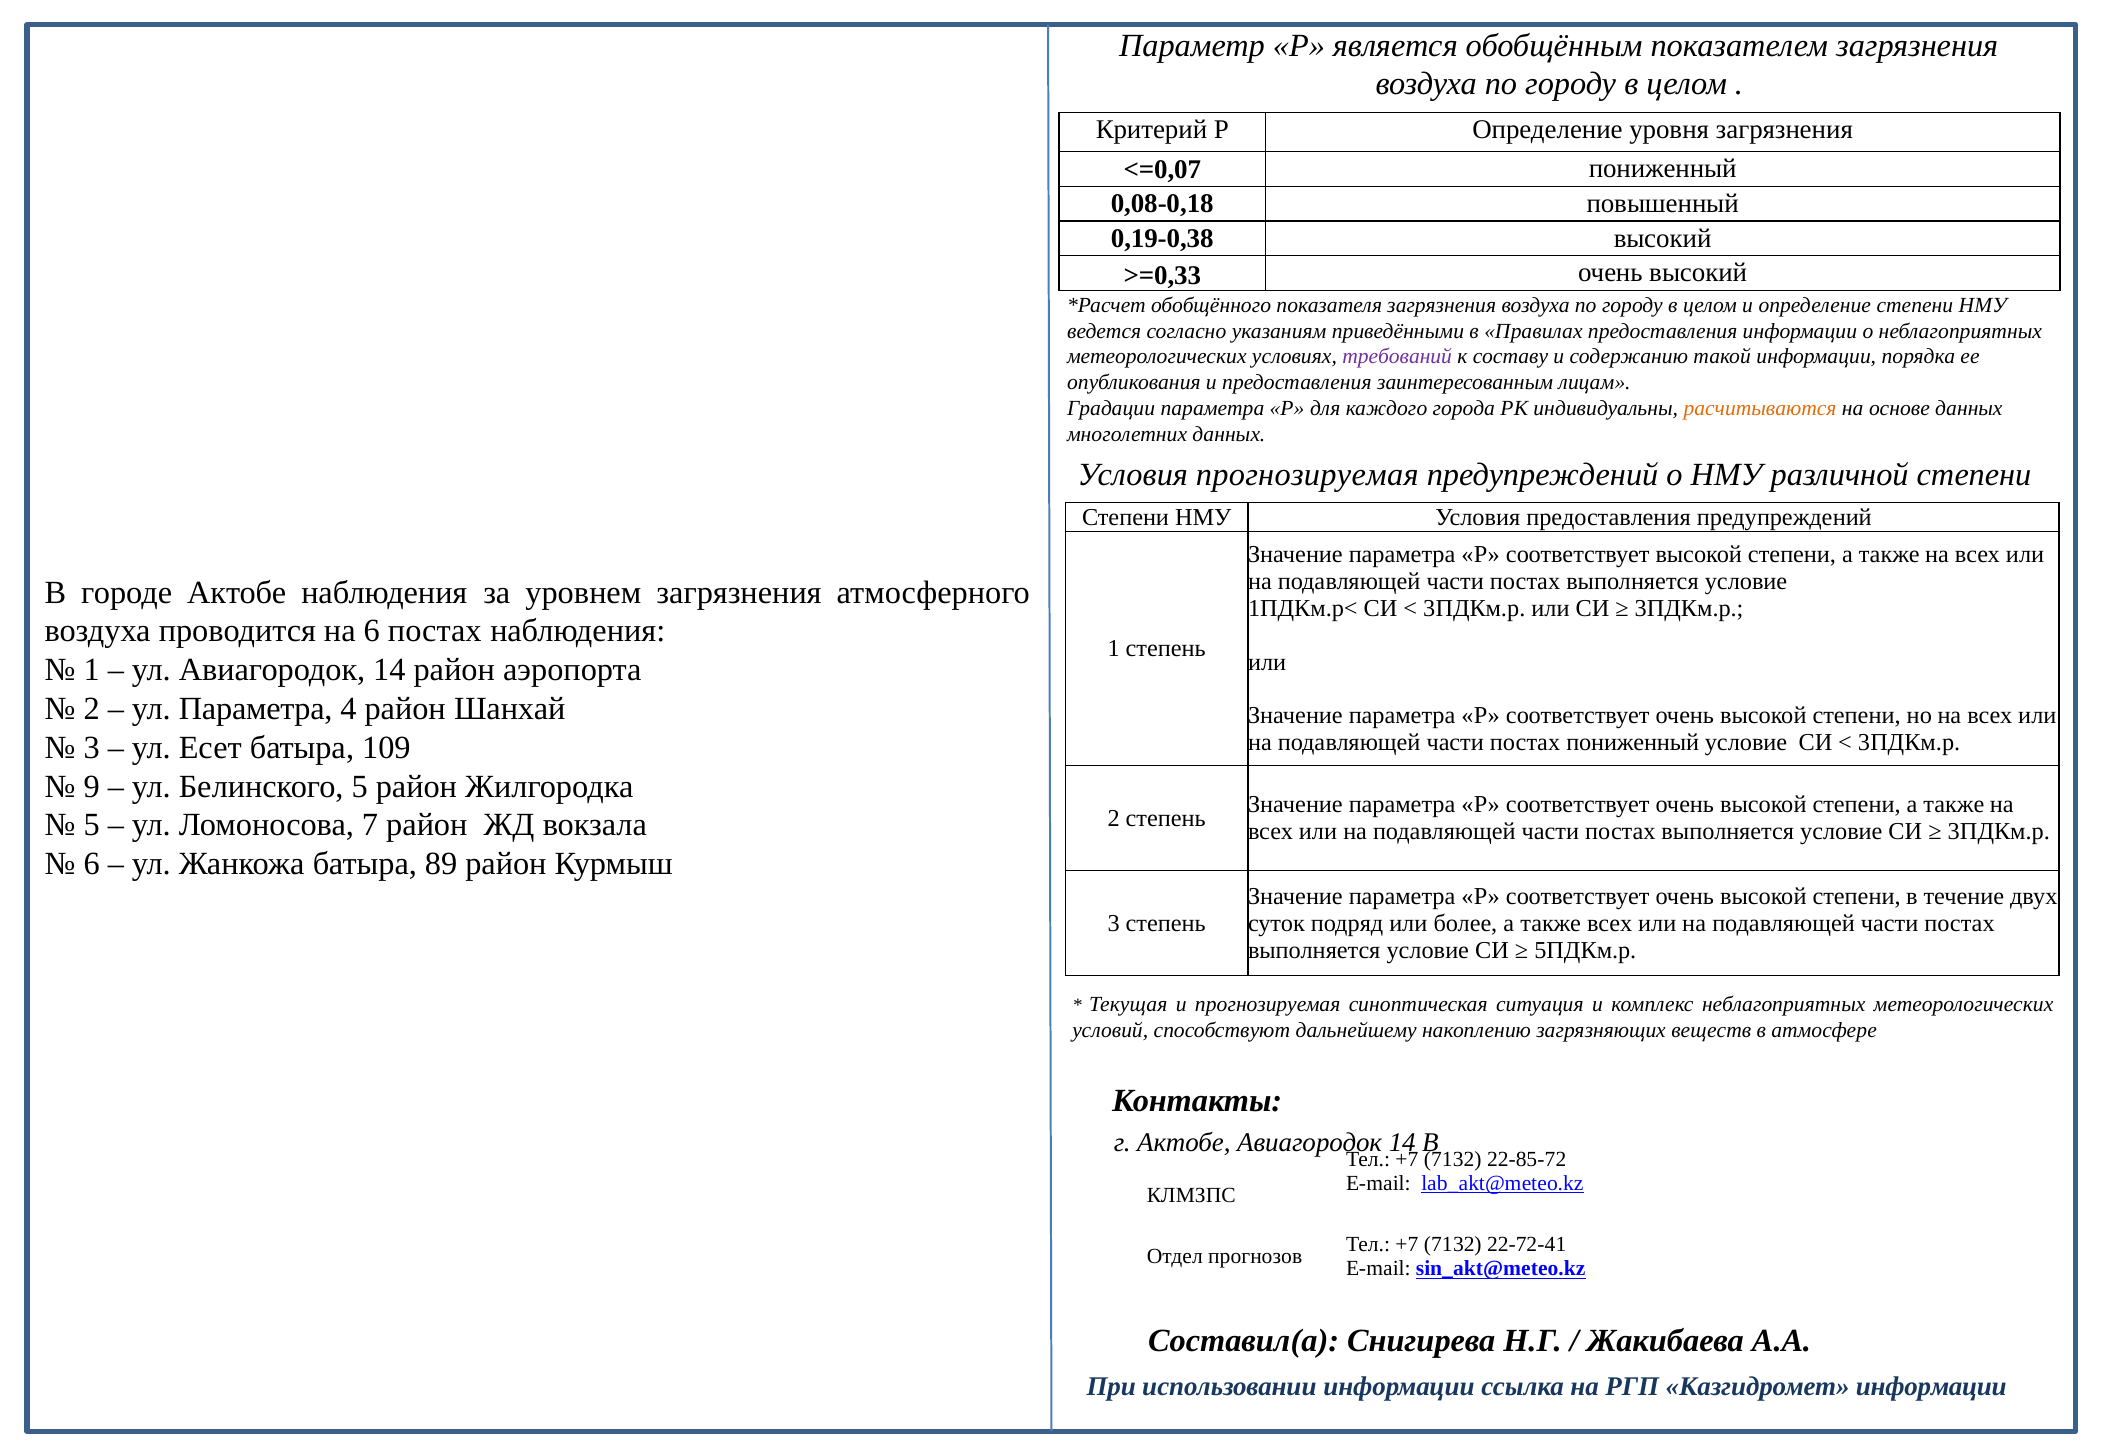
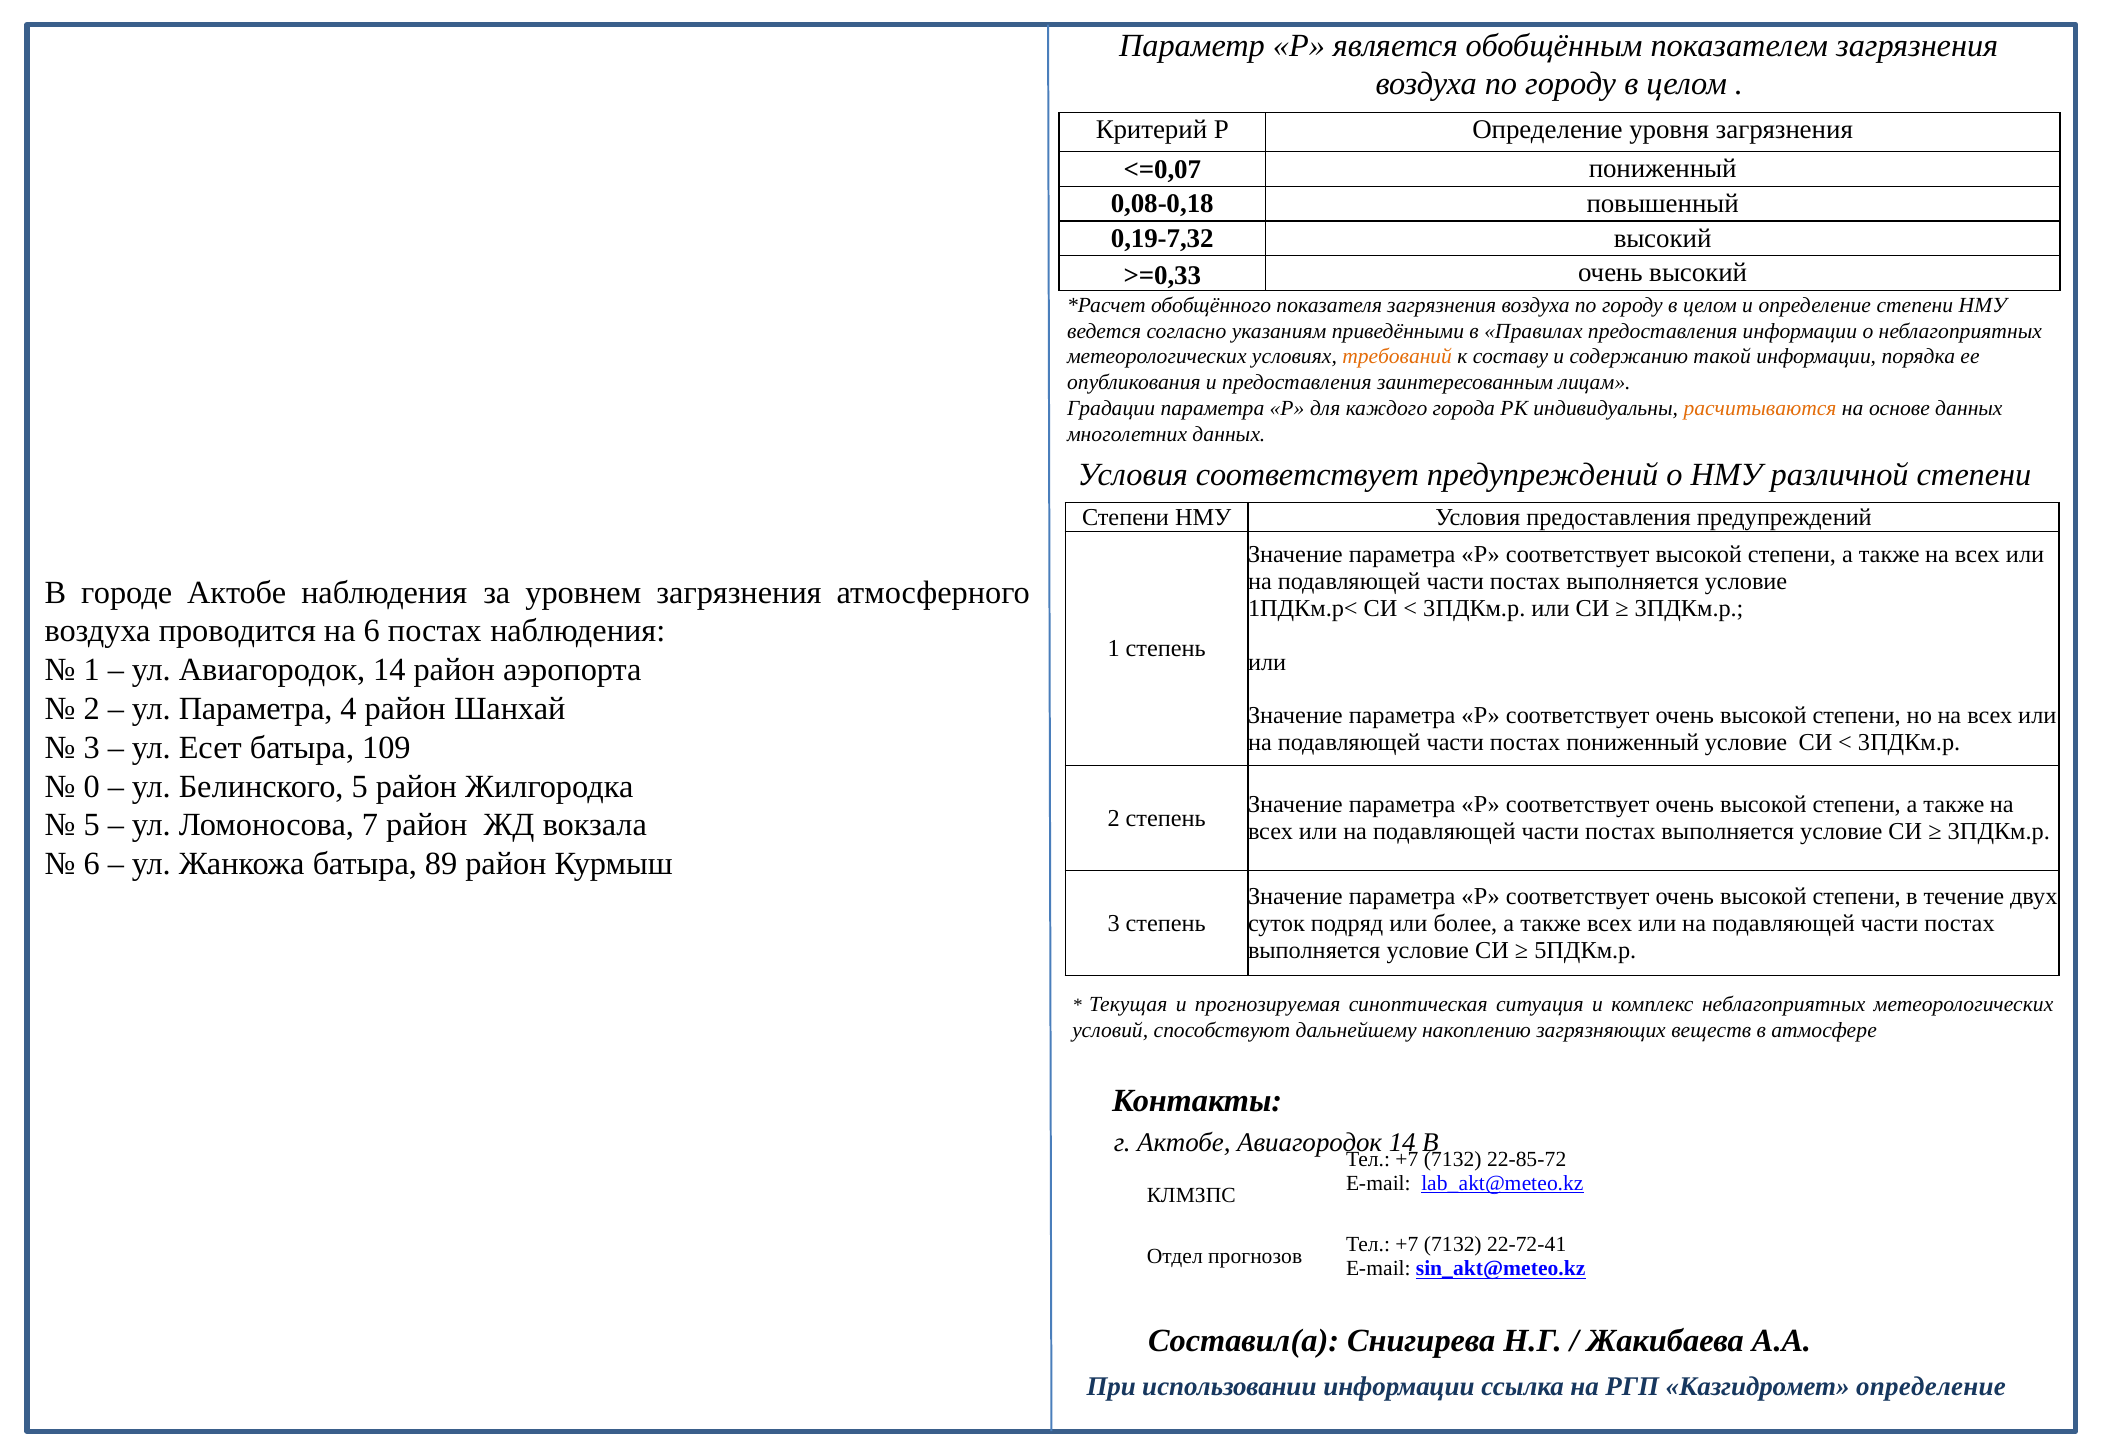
0,19-0,38: 0,19-0,38 -> 0,19-7,32
требований colour: purple -> orange
Условия прогнозируемая: прогнозируемая -> соответствует
9: 9 -> 0
Казгидромет информации: информации -> определение
